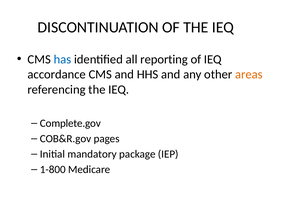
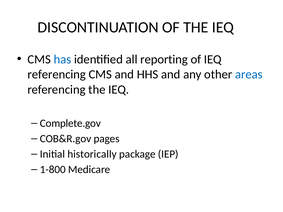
accordance at (57, 74): accordance -> referencing
areas colour: orange -> blue
mandatory: mandatory -> historically
